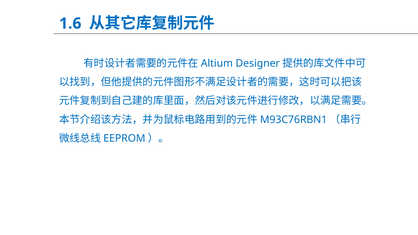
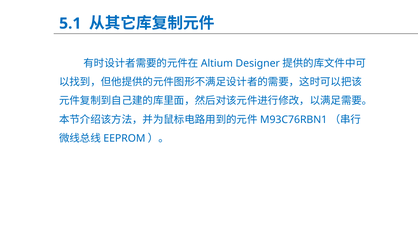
1.6: 1.6 -> 5.1
